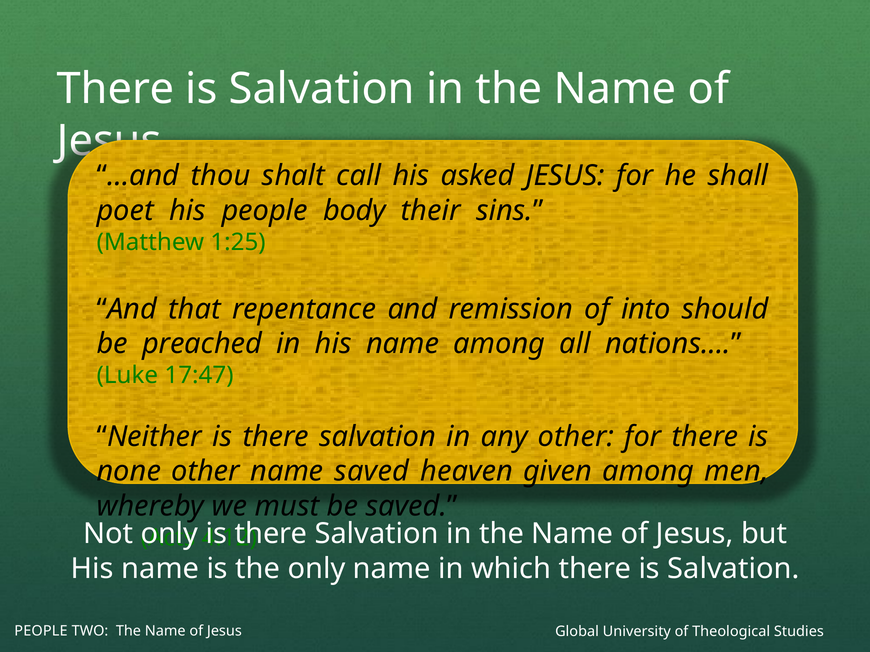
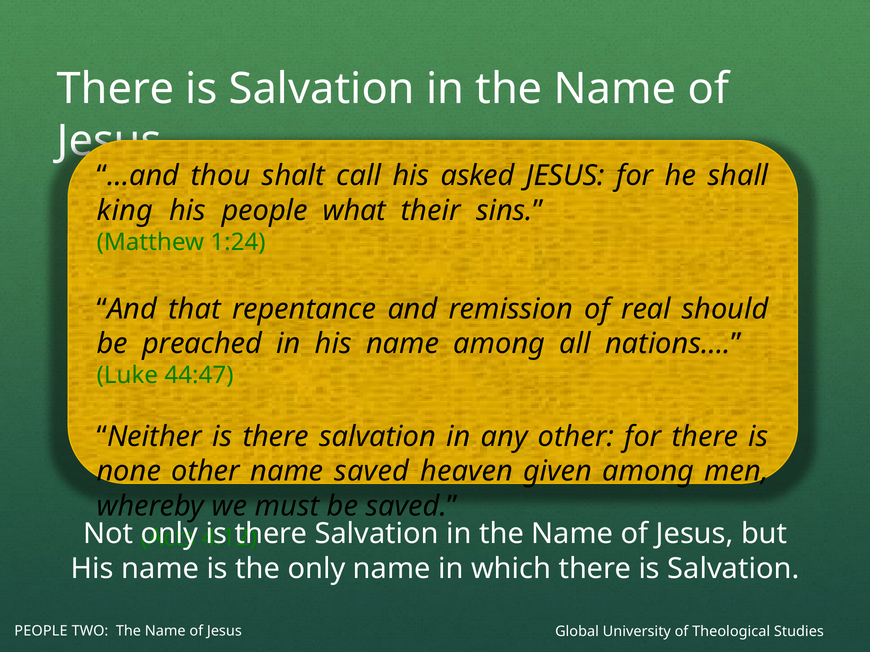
poet: poet -> king
body: body -> what
1:25: 1:25 -> 1:24
into: into -> real
17:47: 17:47 -> 44:47
